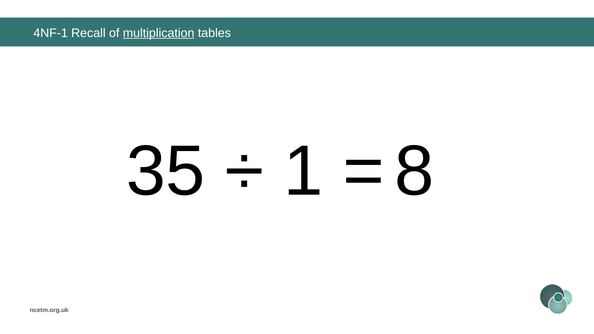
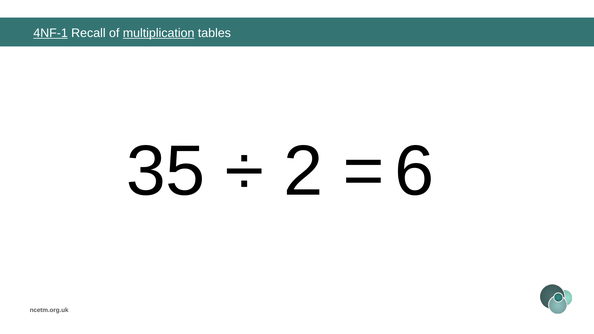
4NF-1 underline: none -> present
1: 1 -> 2
8: 8 -> 6
